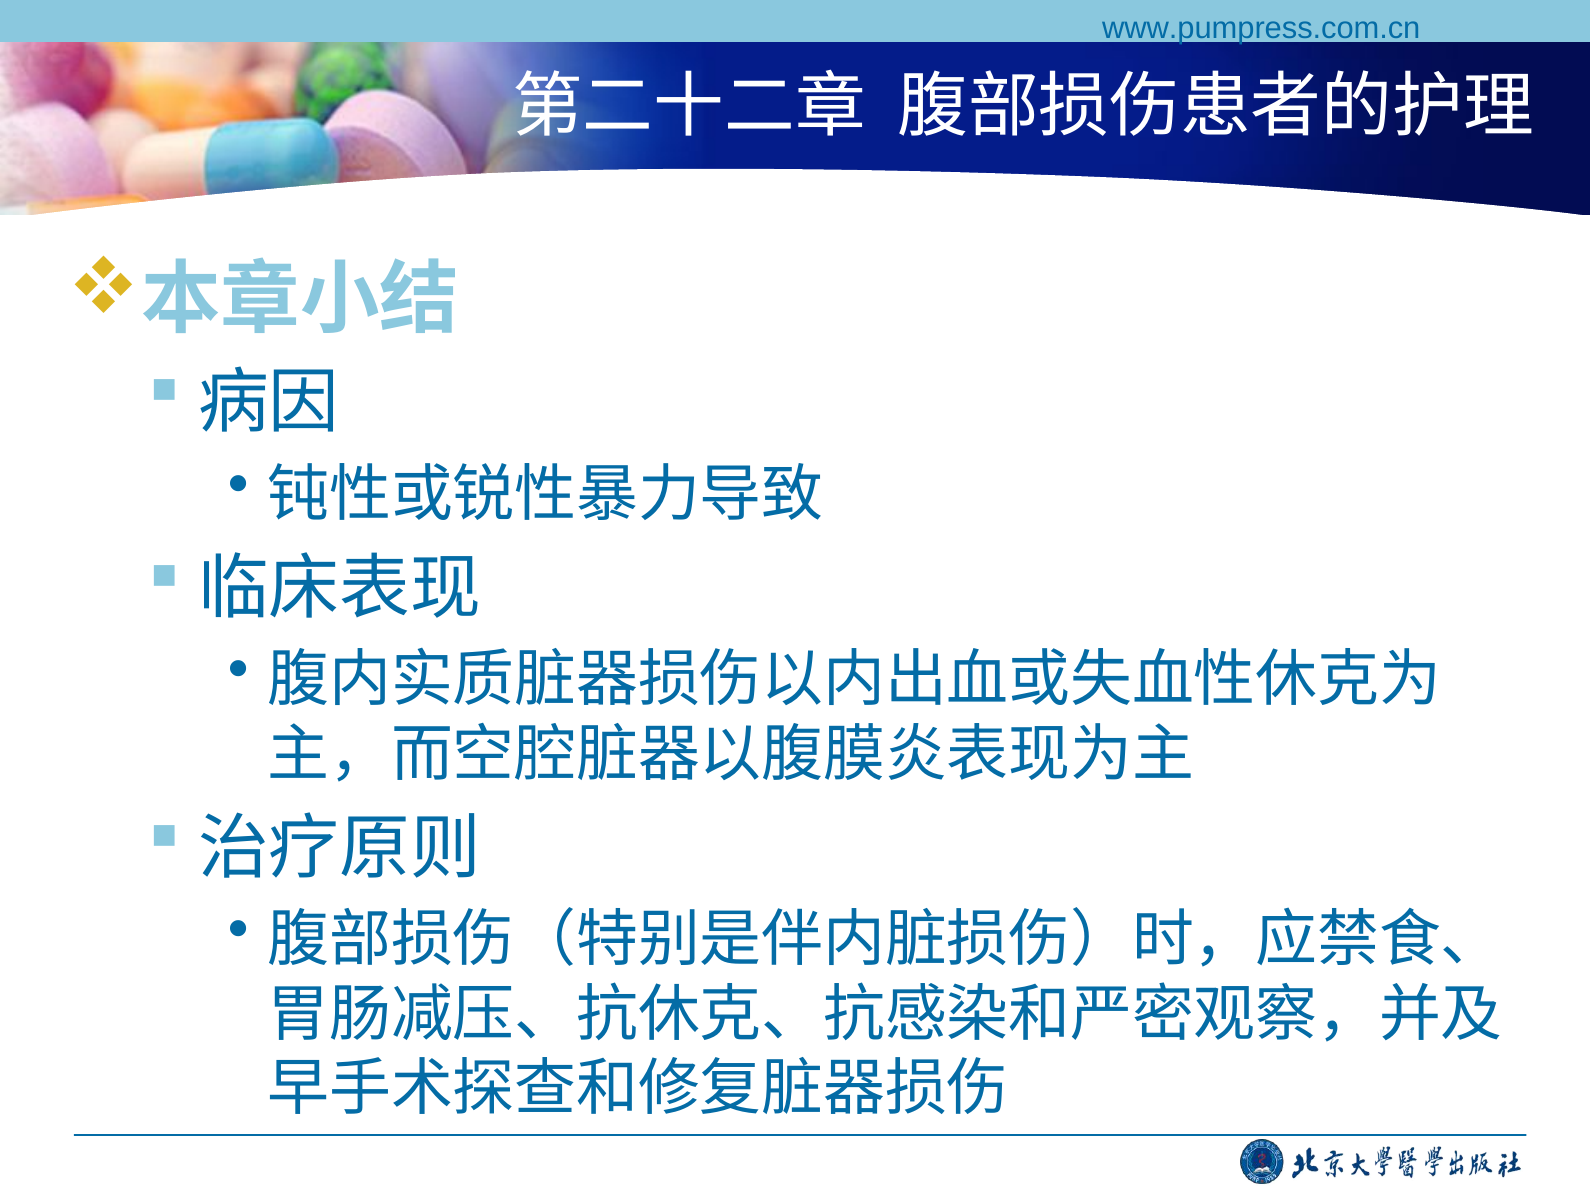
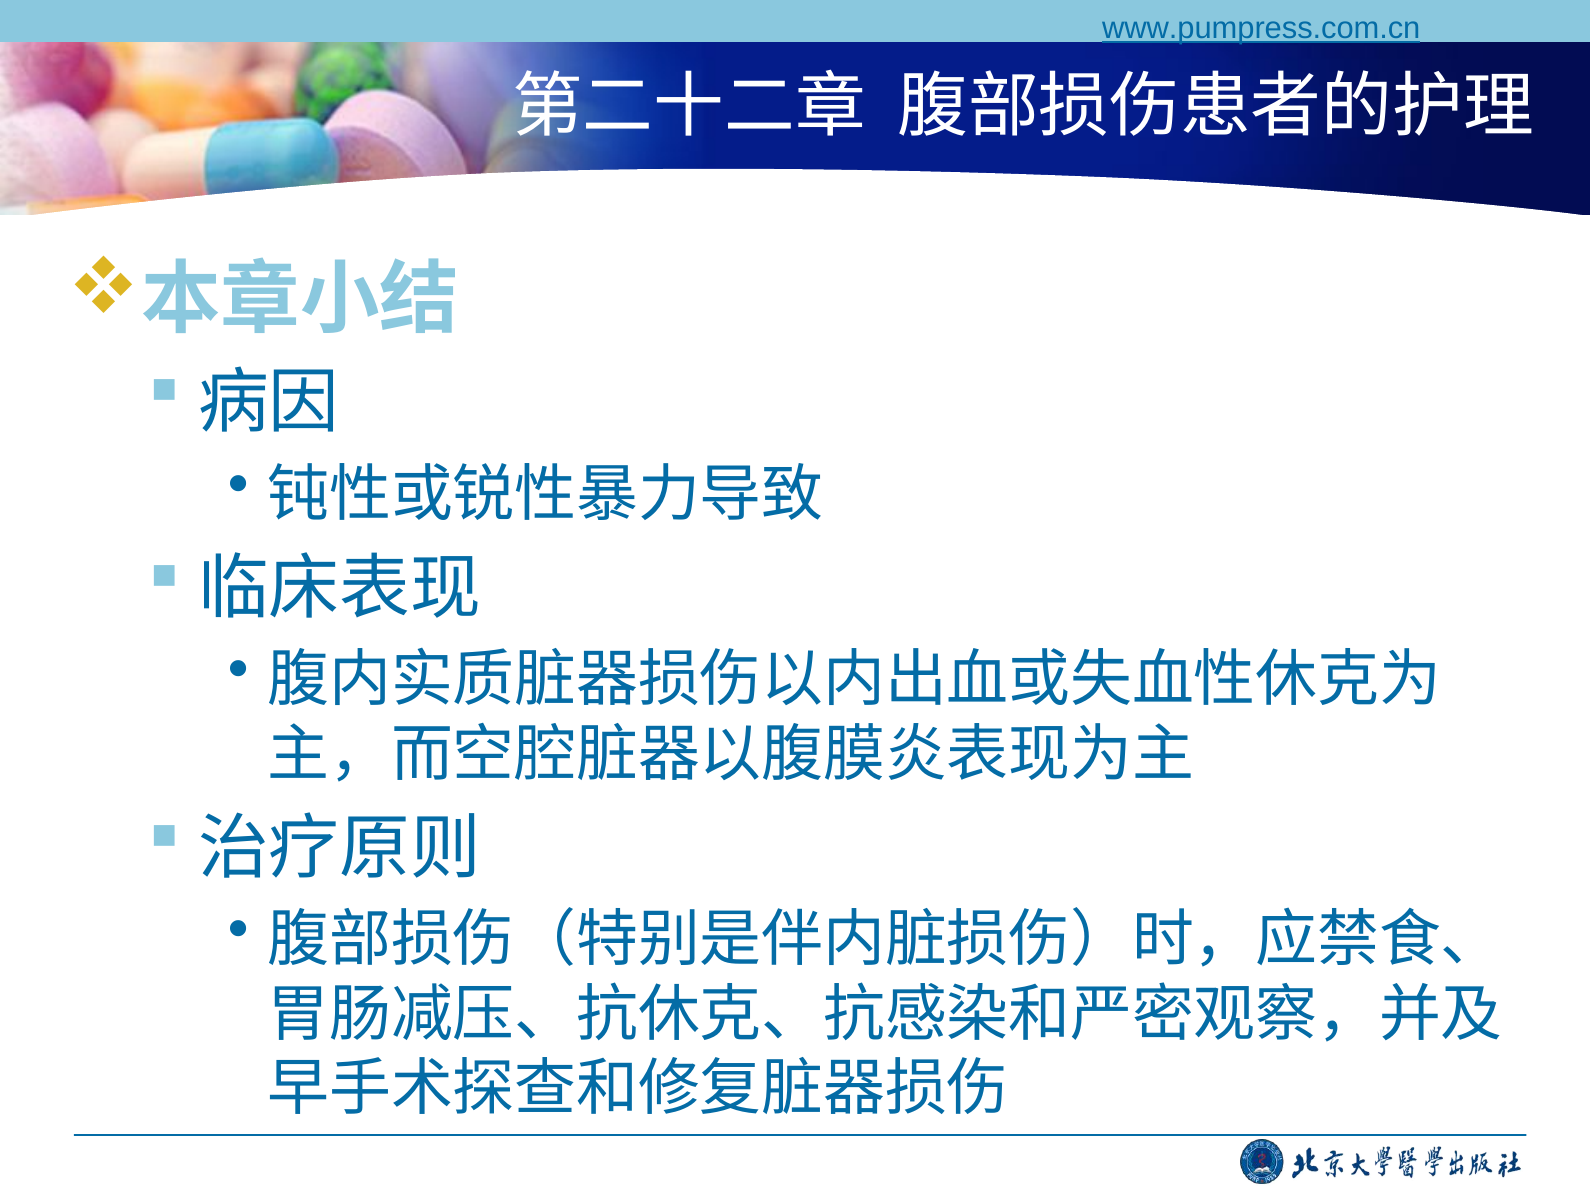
www.pumpress.com.cn underline: none -> present
